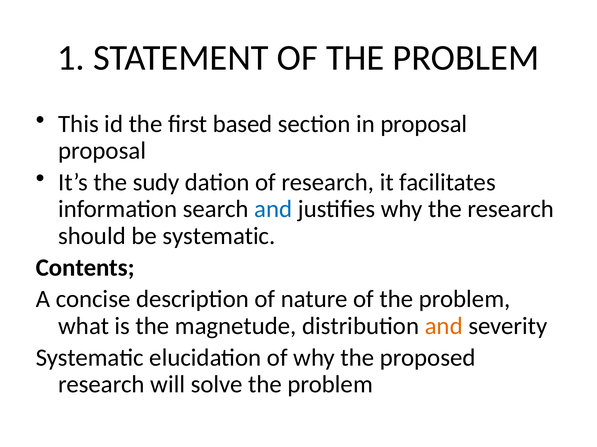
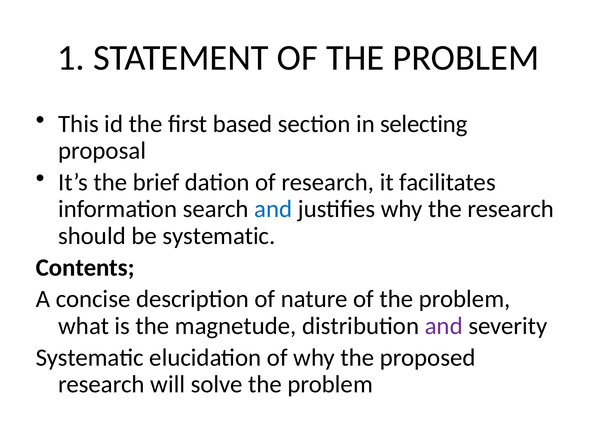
in proposal: proposal -> selecting
sudy: sudy -> brief
and at (444, 326) colour: orange -> purple
